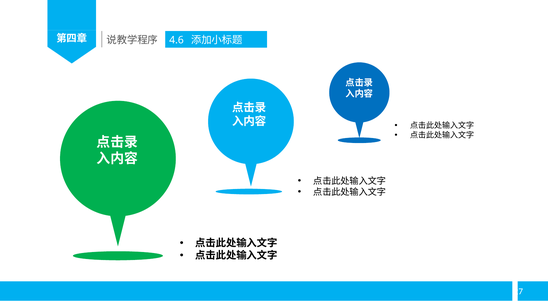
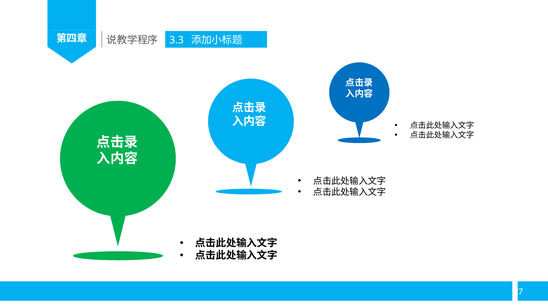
4.6: 4.6 -> 3.3
